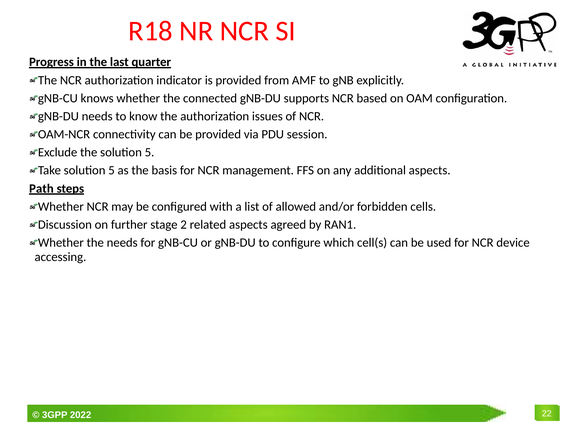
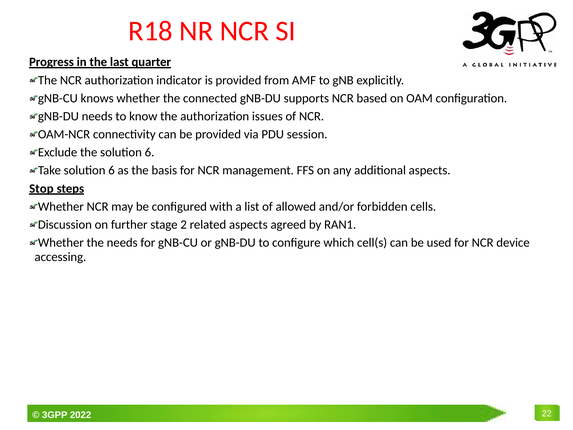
the solution 5: 5 -> 6
Take solution 5: 5 -> 6
Path: Path -> Stop
